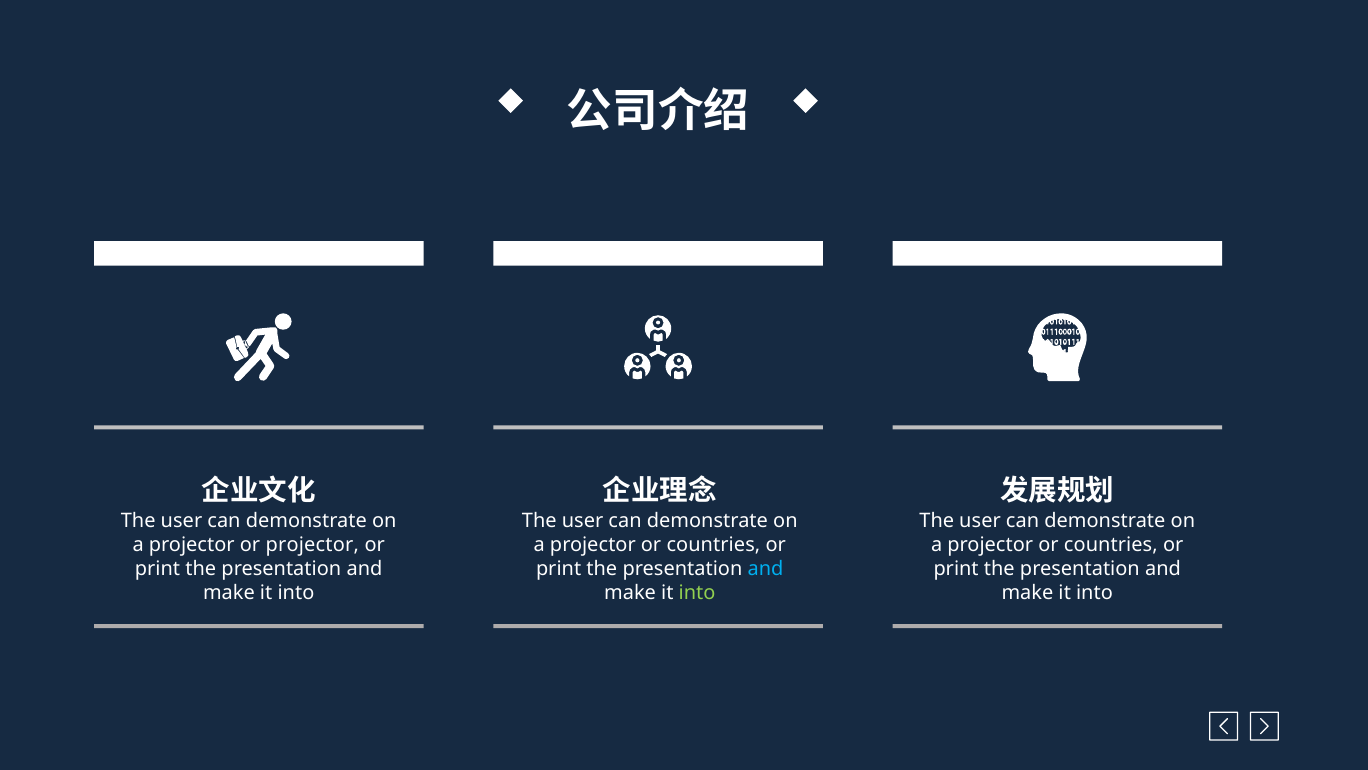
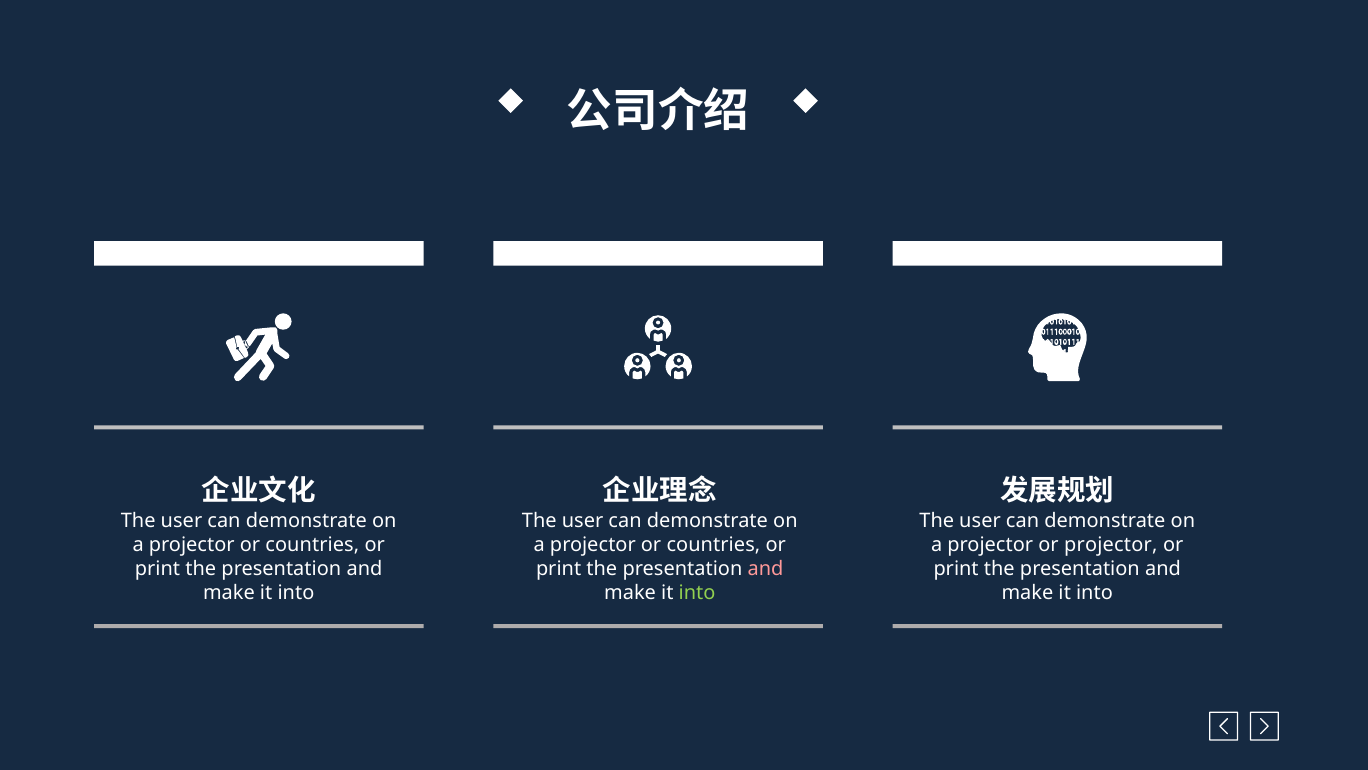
projector at (312, 544): projector -> countries
countries at (1111, 544): countries -> projector
and at (766, 568) colour: light blue -> pink
